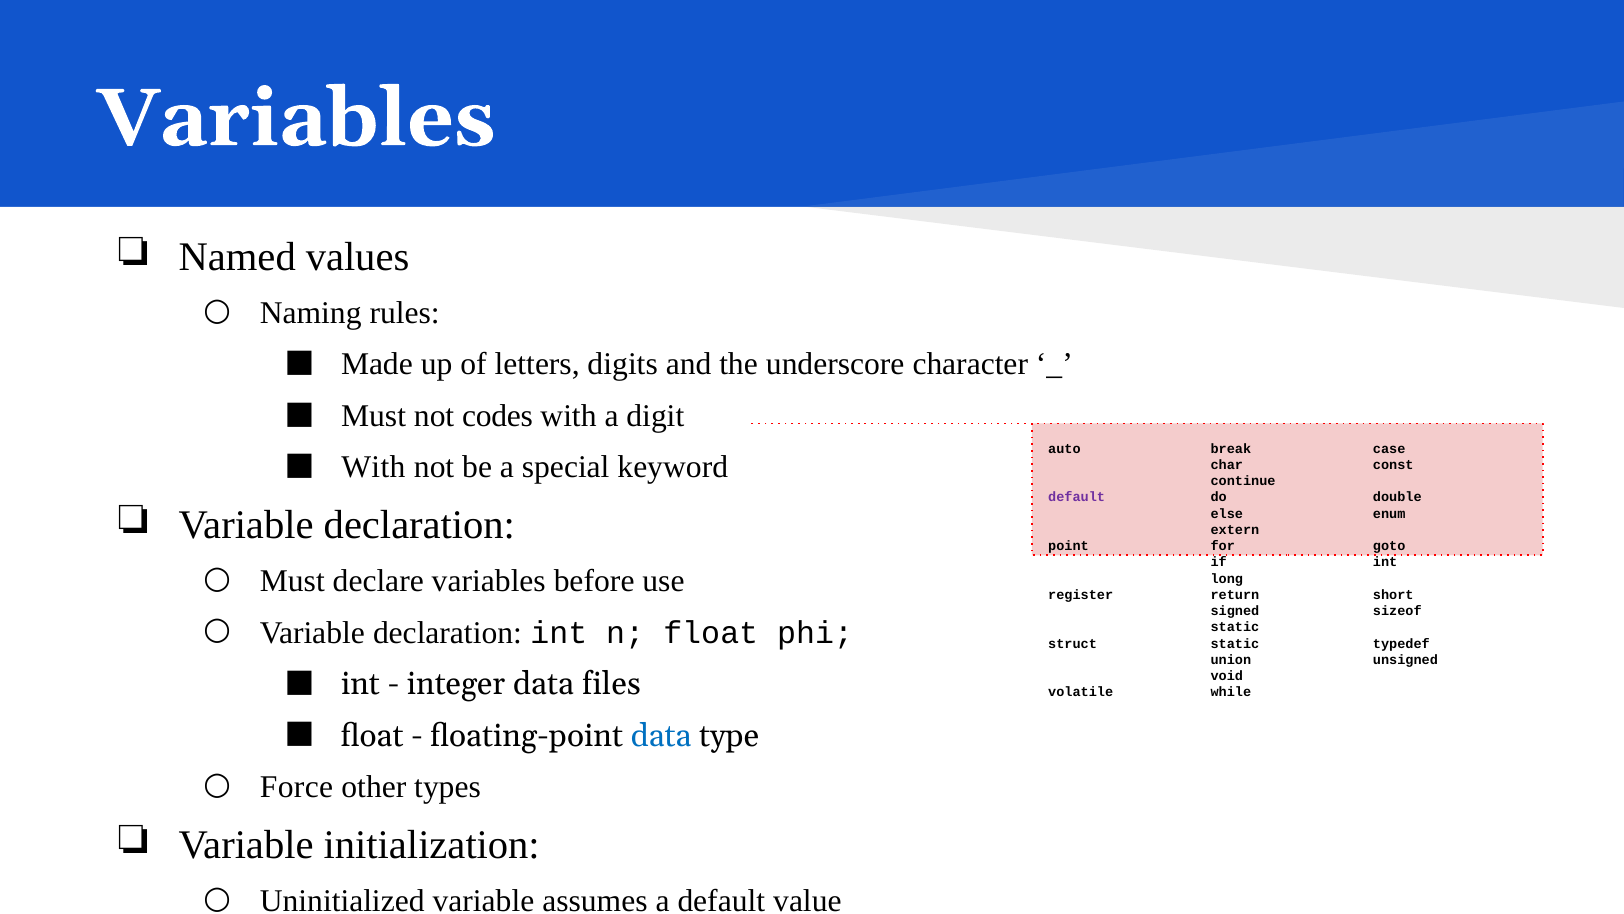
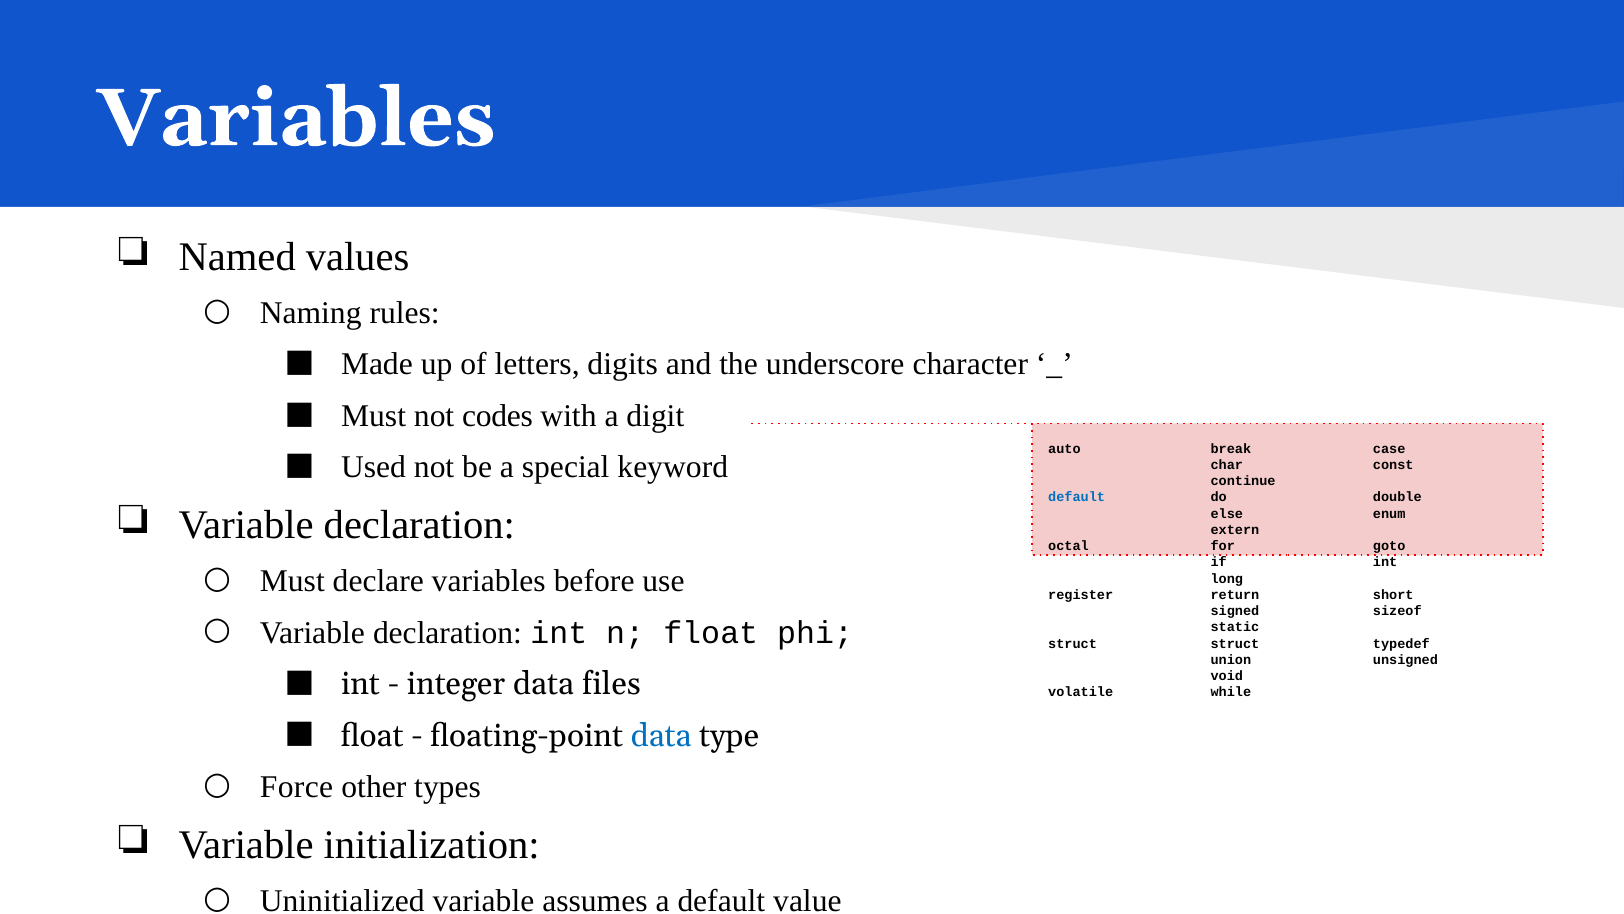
With at (373, 467): With -> Used
default at (1077, 497) colour: purple -> blue
point: point -> octal
struct static: static -> struct
